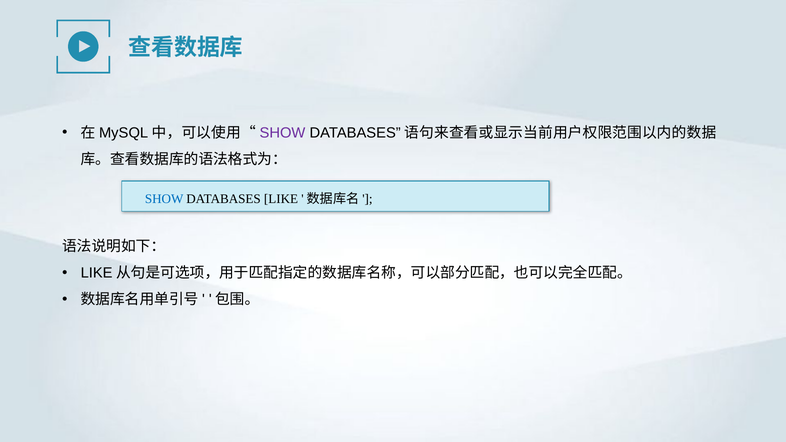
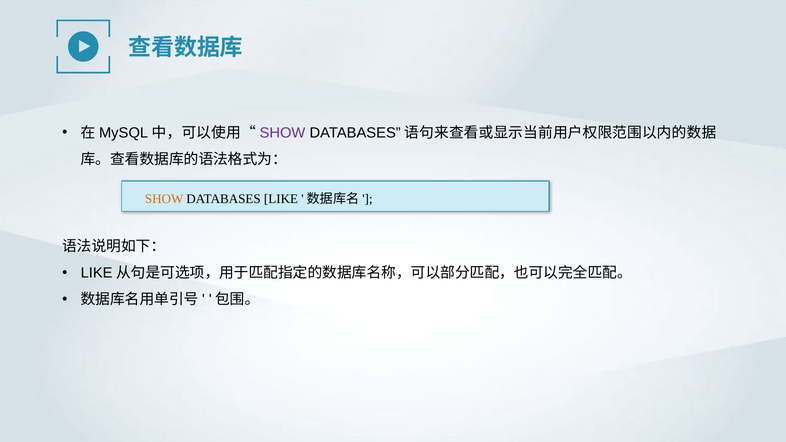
SHOW at (164, 199) colour: blue -> orange
